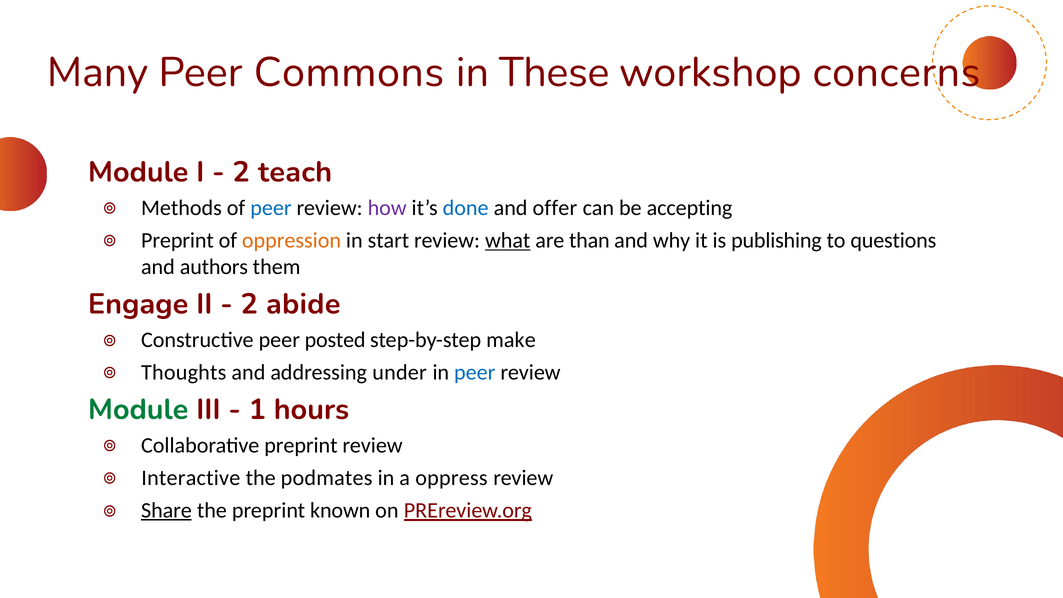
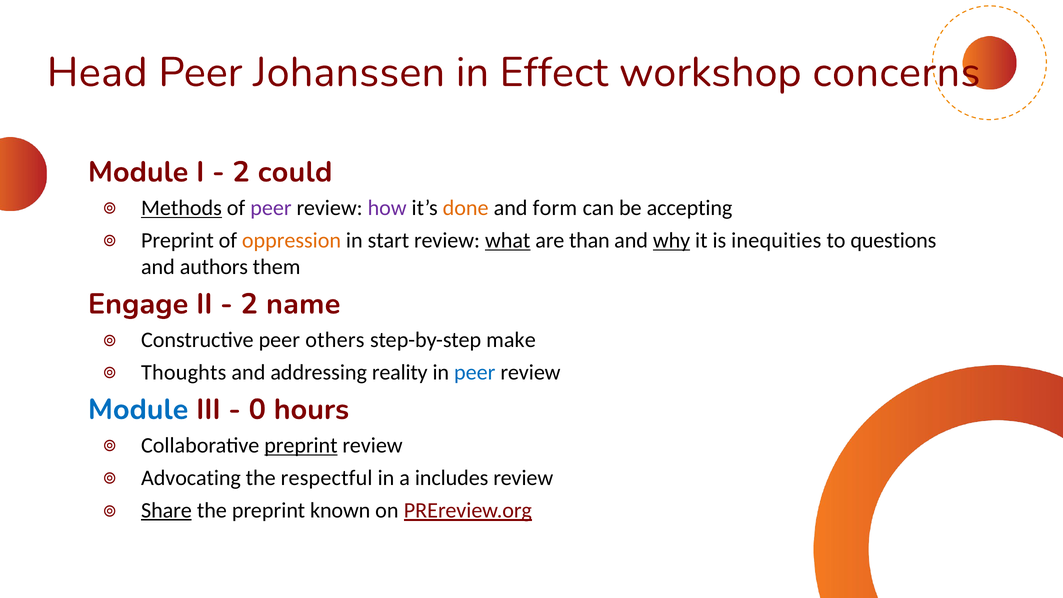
Many: Many -> Head
Commons: Commons -> Johanssen
These: These -> Effect
teach: teach -> could
Methods underline: none -> present
peer at (271, 208) colour: blue -> purple
done colour: blue -> orange
offer: offer -> form
why underline: none -> present
publishing: publishing -> inequities
abide: abide -> name
posted: posted -> others
under: under -> reality
Module at (138, 409) colour: green -> blue
1: 1 -> 0
preprint at (301, 445) underline: none -> present
Interactive: Interactive -> Advocating
podmates: podmates -> respectful
oppress: oppress -> includes
